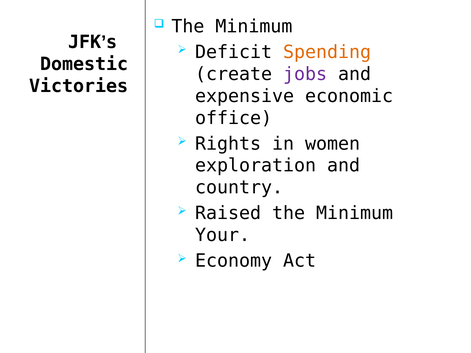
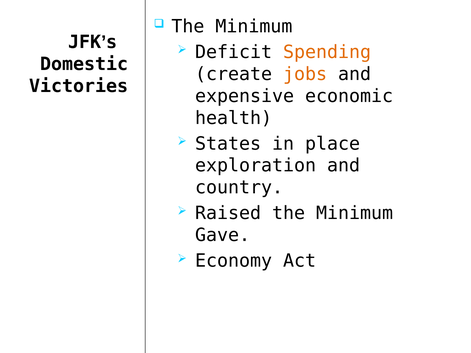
jobs colour: purple -> orange
office: office -> health
Rights: Rights -> States
women: women -> place
Your: Your -> Gave
